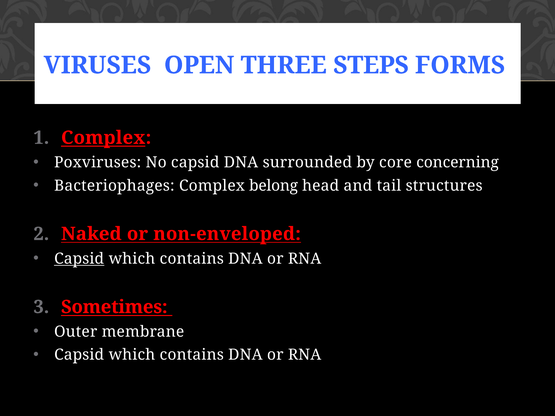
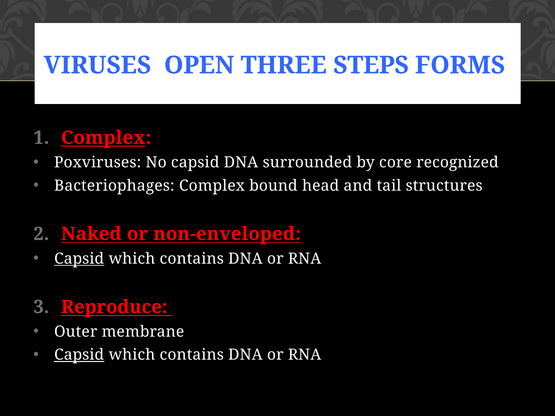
concerning: concerning -> recognized
belong: belong -> bound
Sometimes: Sometimes -> Reproduce
Capsid at (79, 355) underline: none -> present
